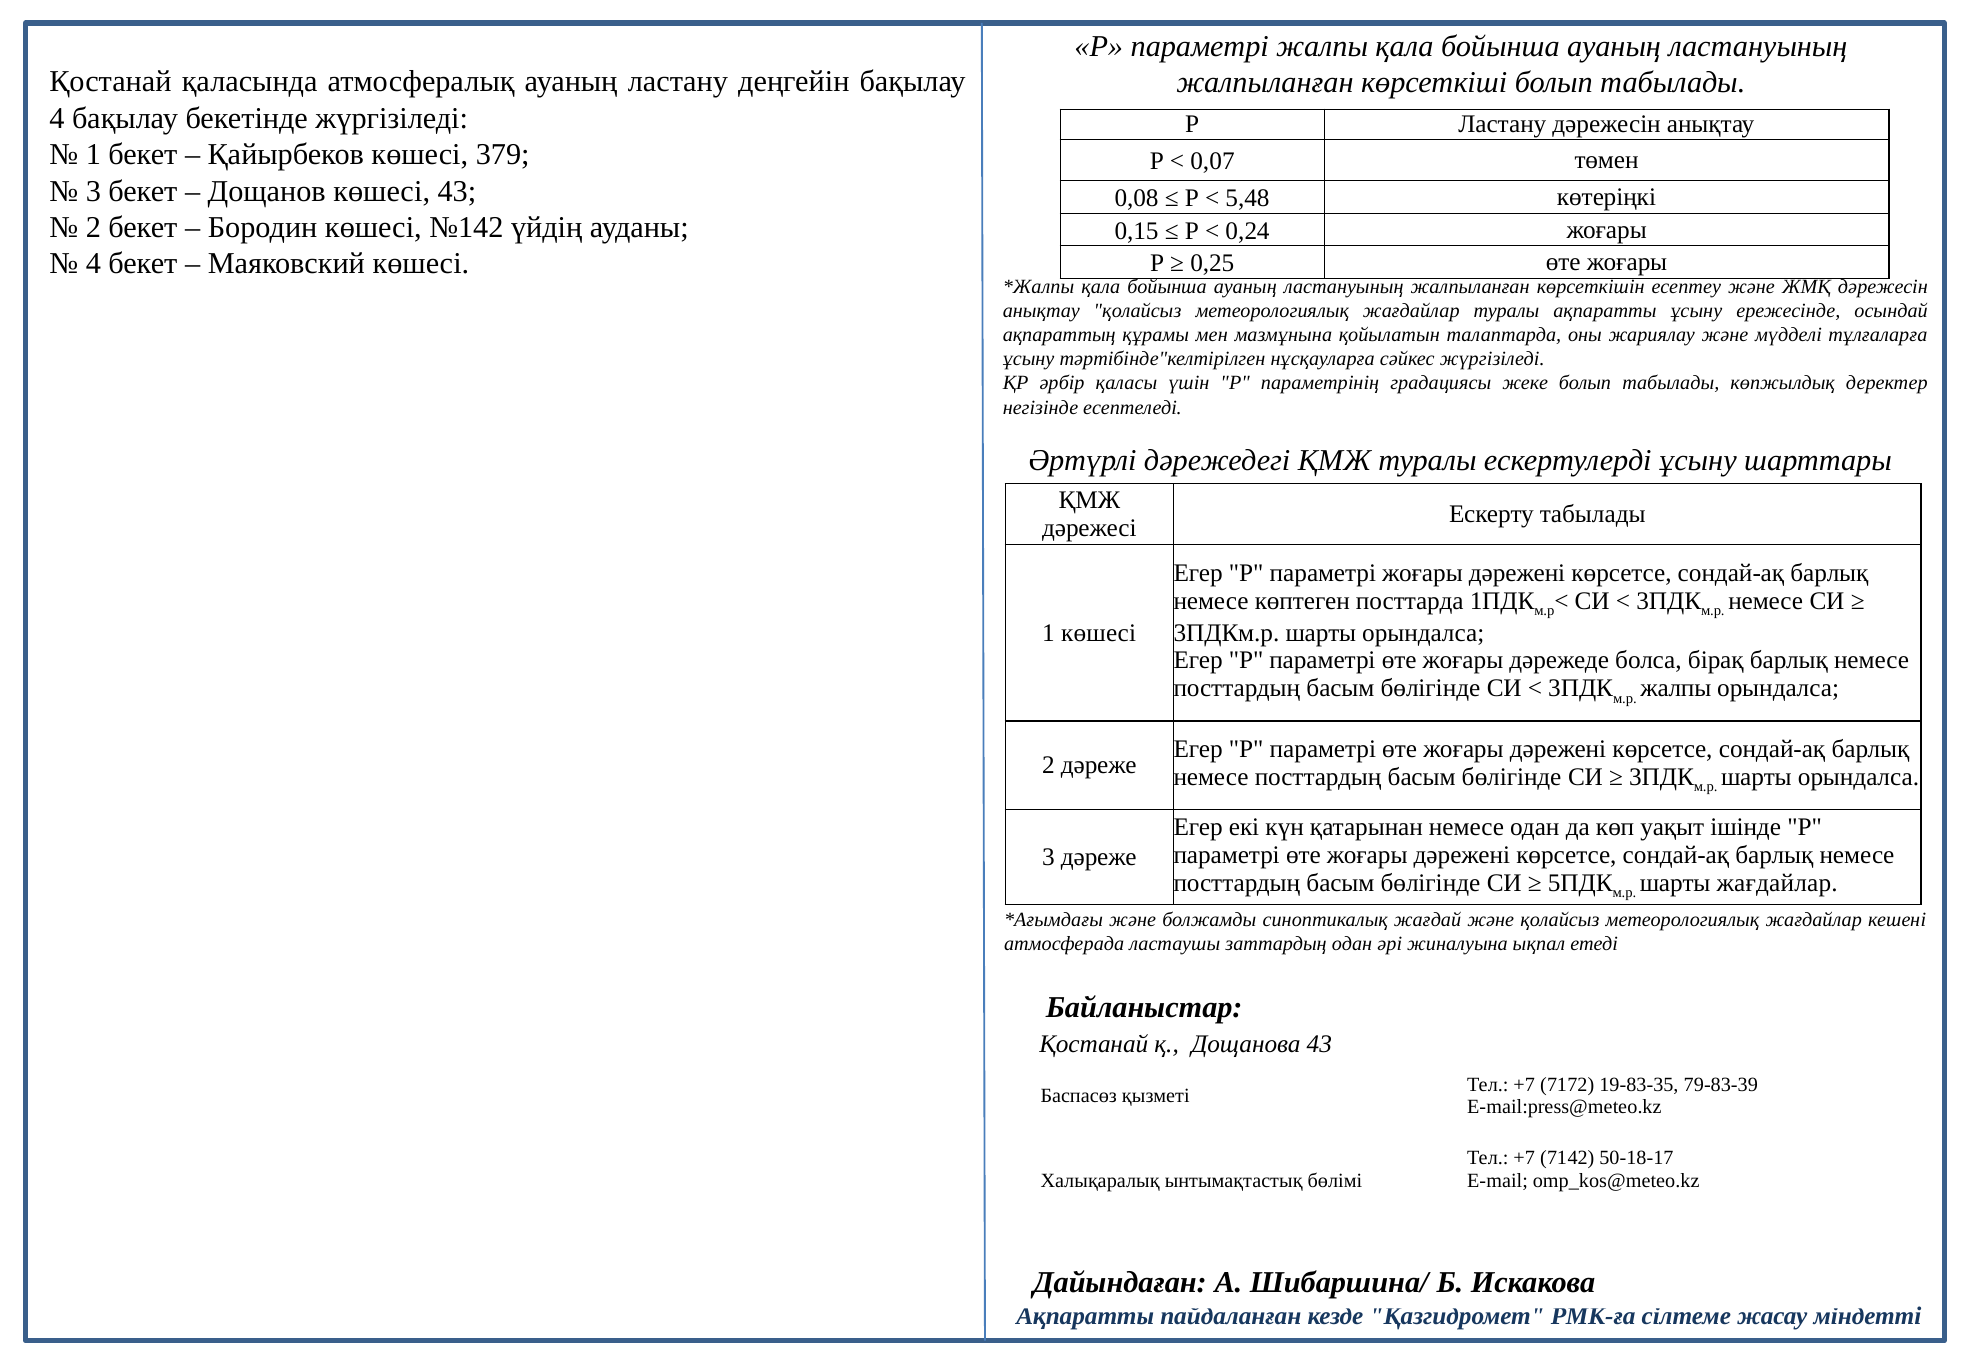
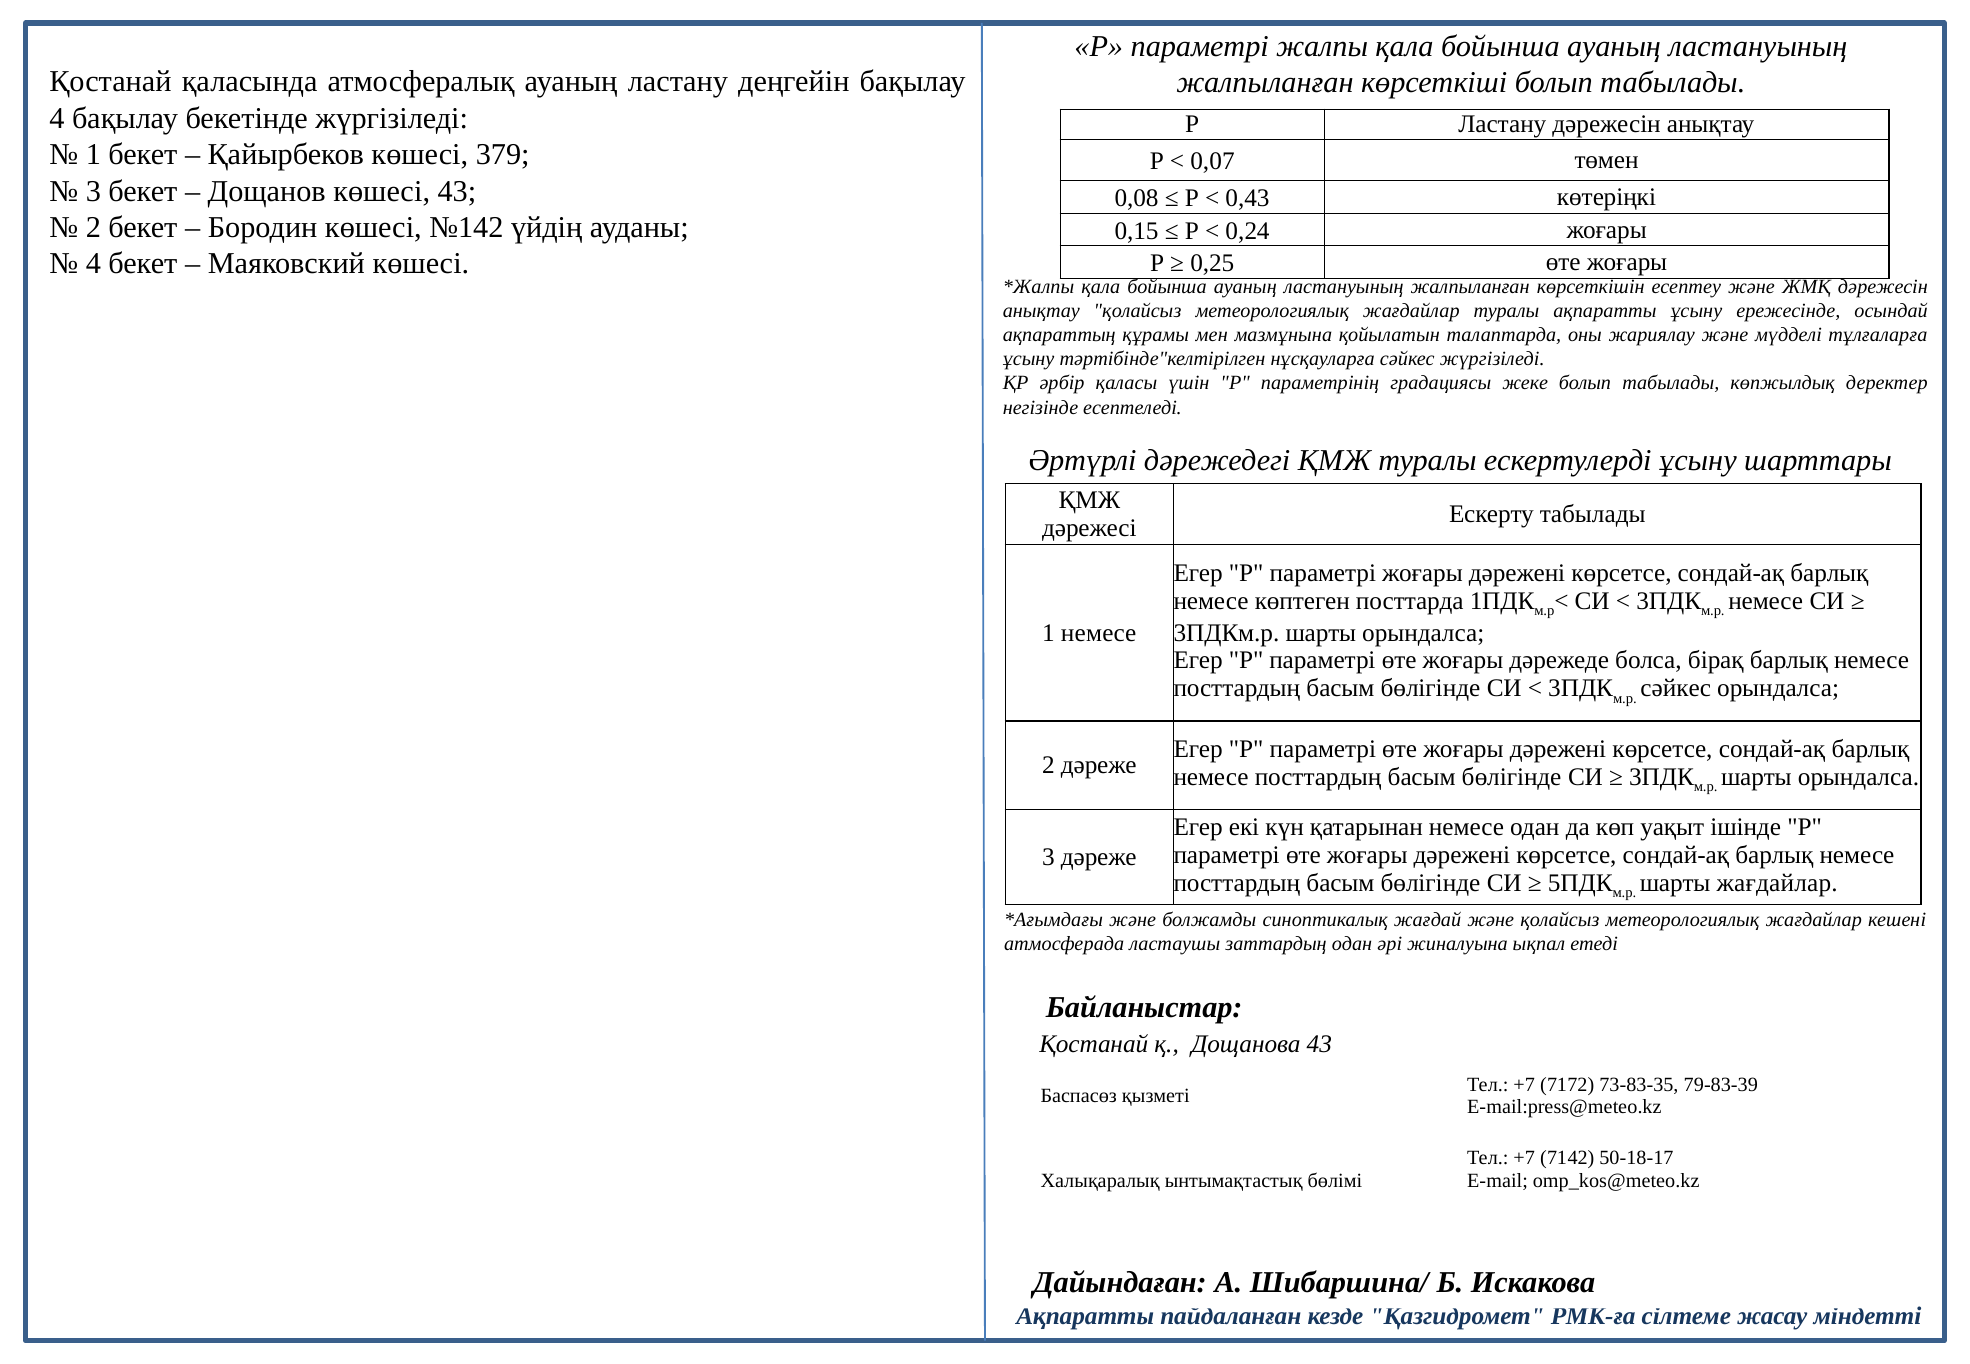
5,48: 5,48 -> 0,43
1 көшесі: көшесі -> немесе
жалпы at (1676, 688): жалпы -> сәйкес
19-83-35: 19-83-35 -> 73-83-35
